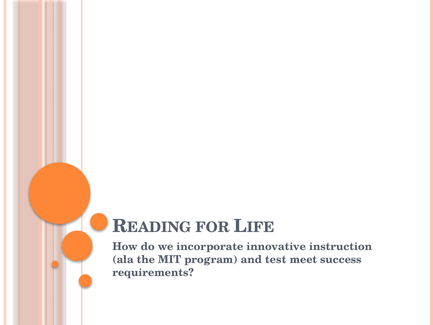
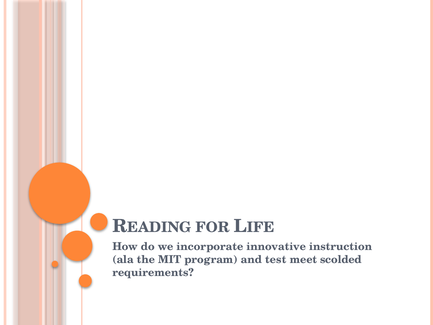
success: success -> scolded
